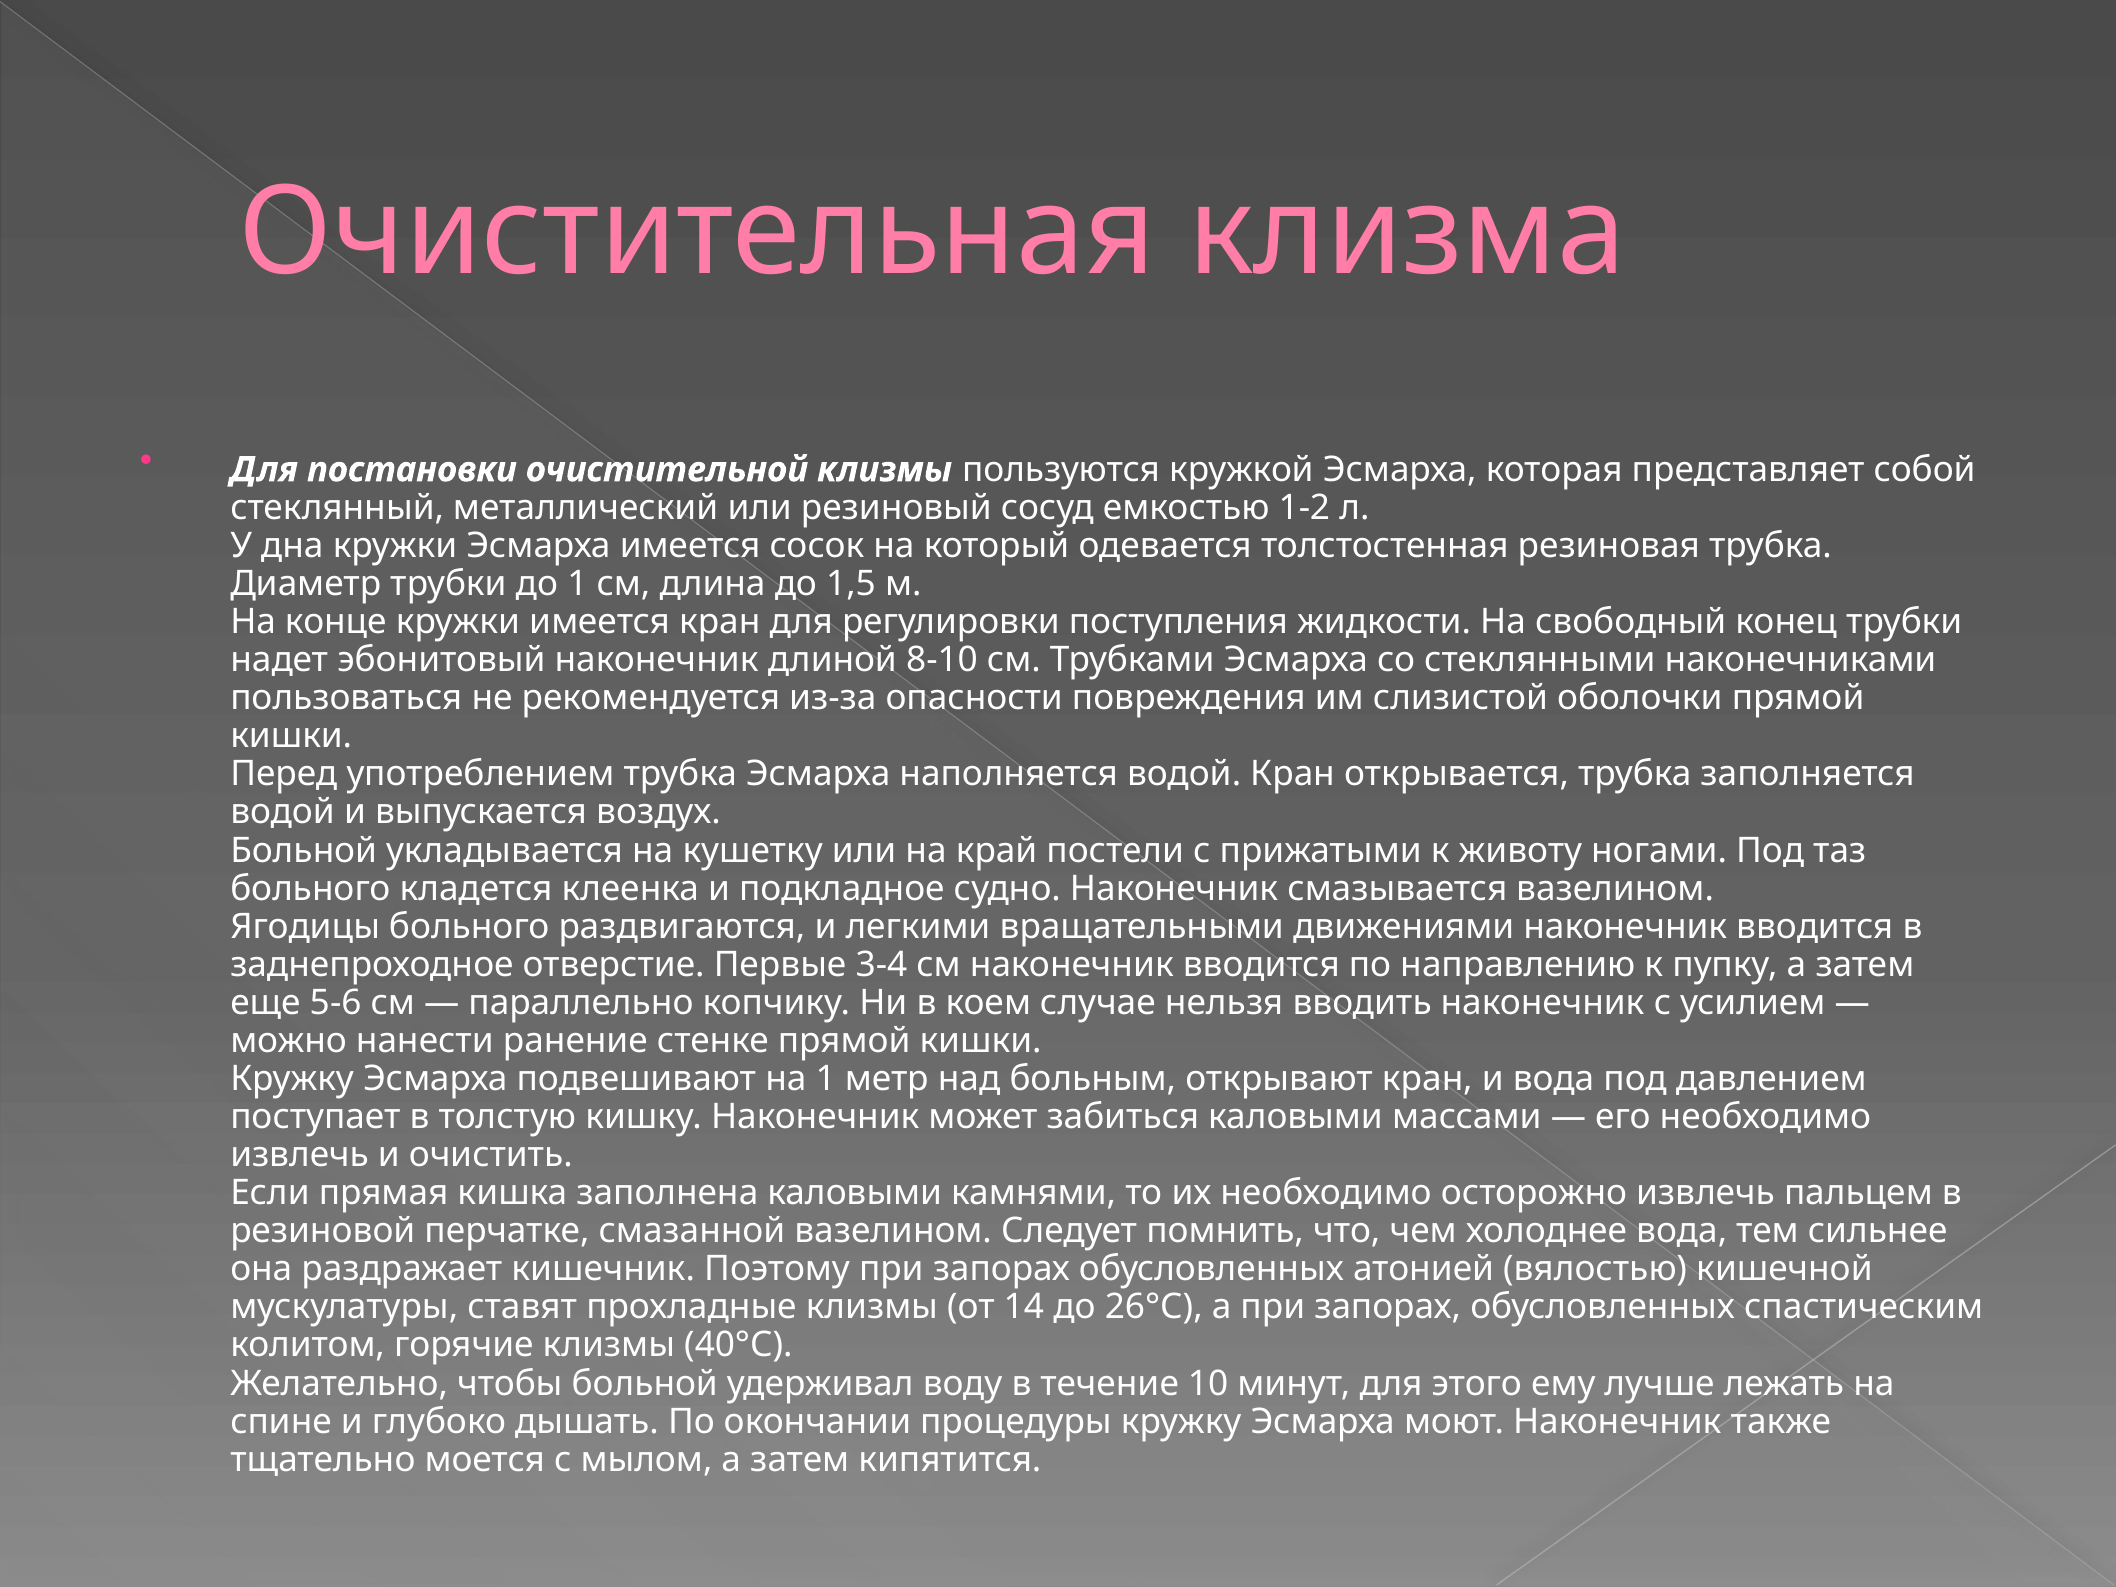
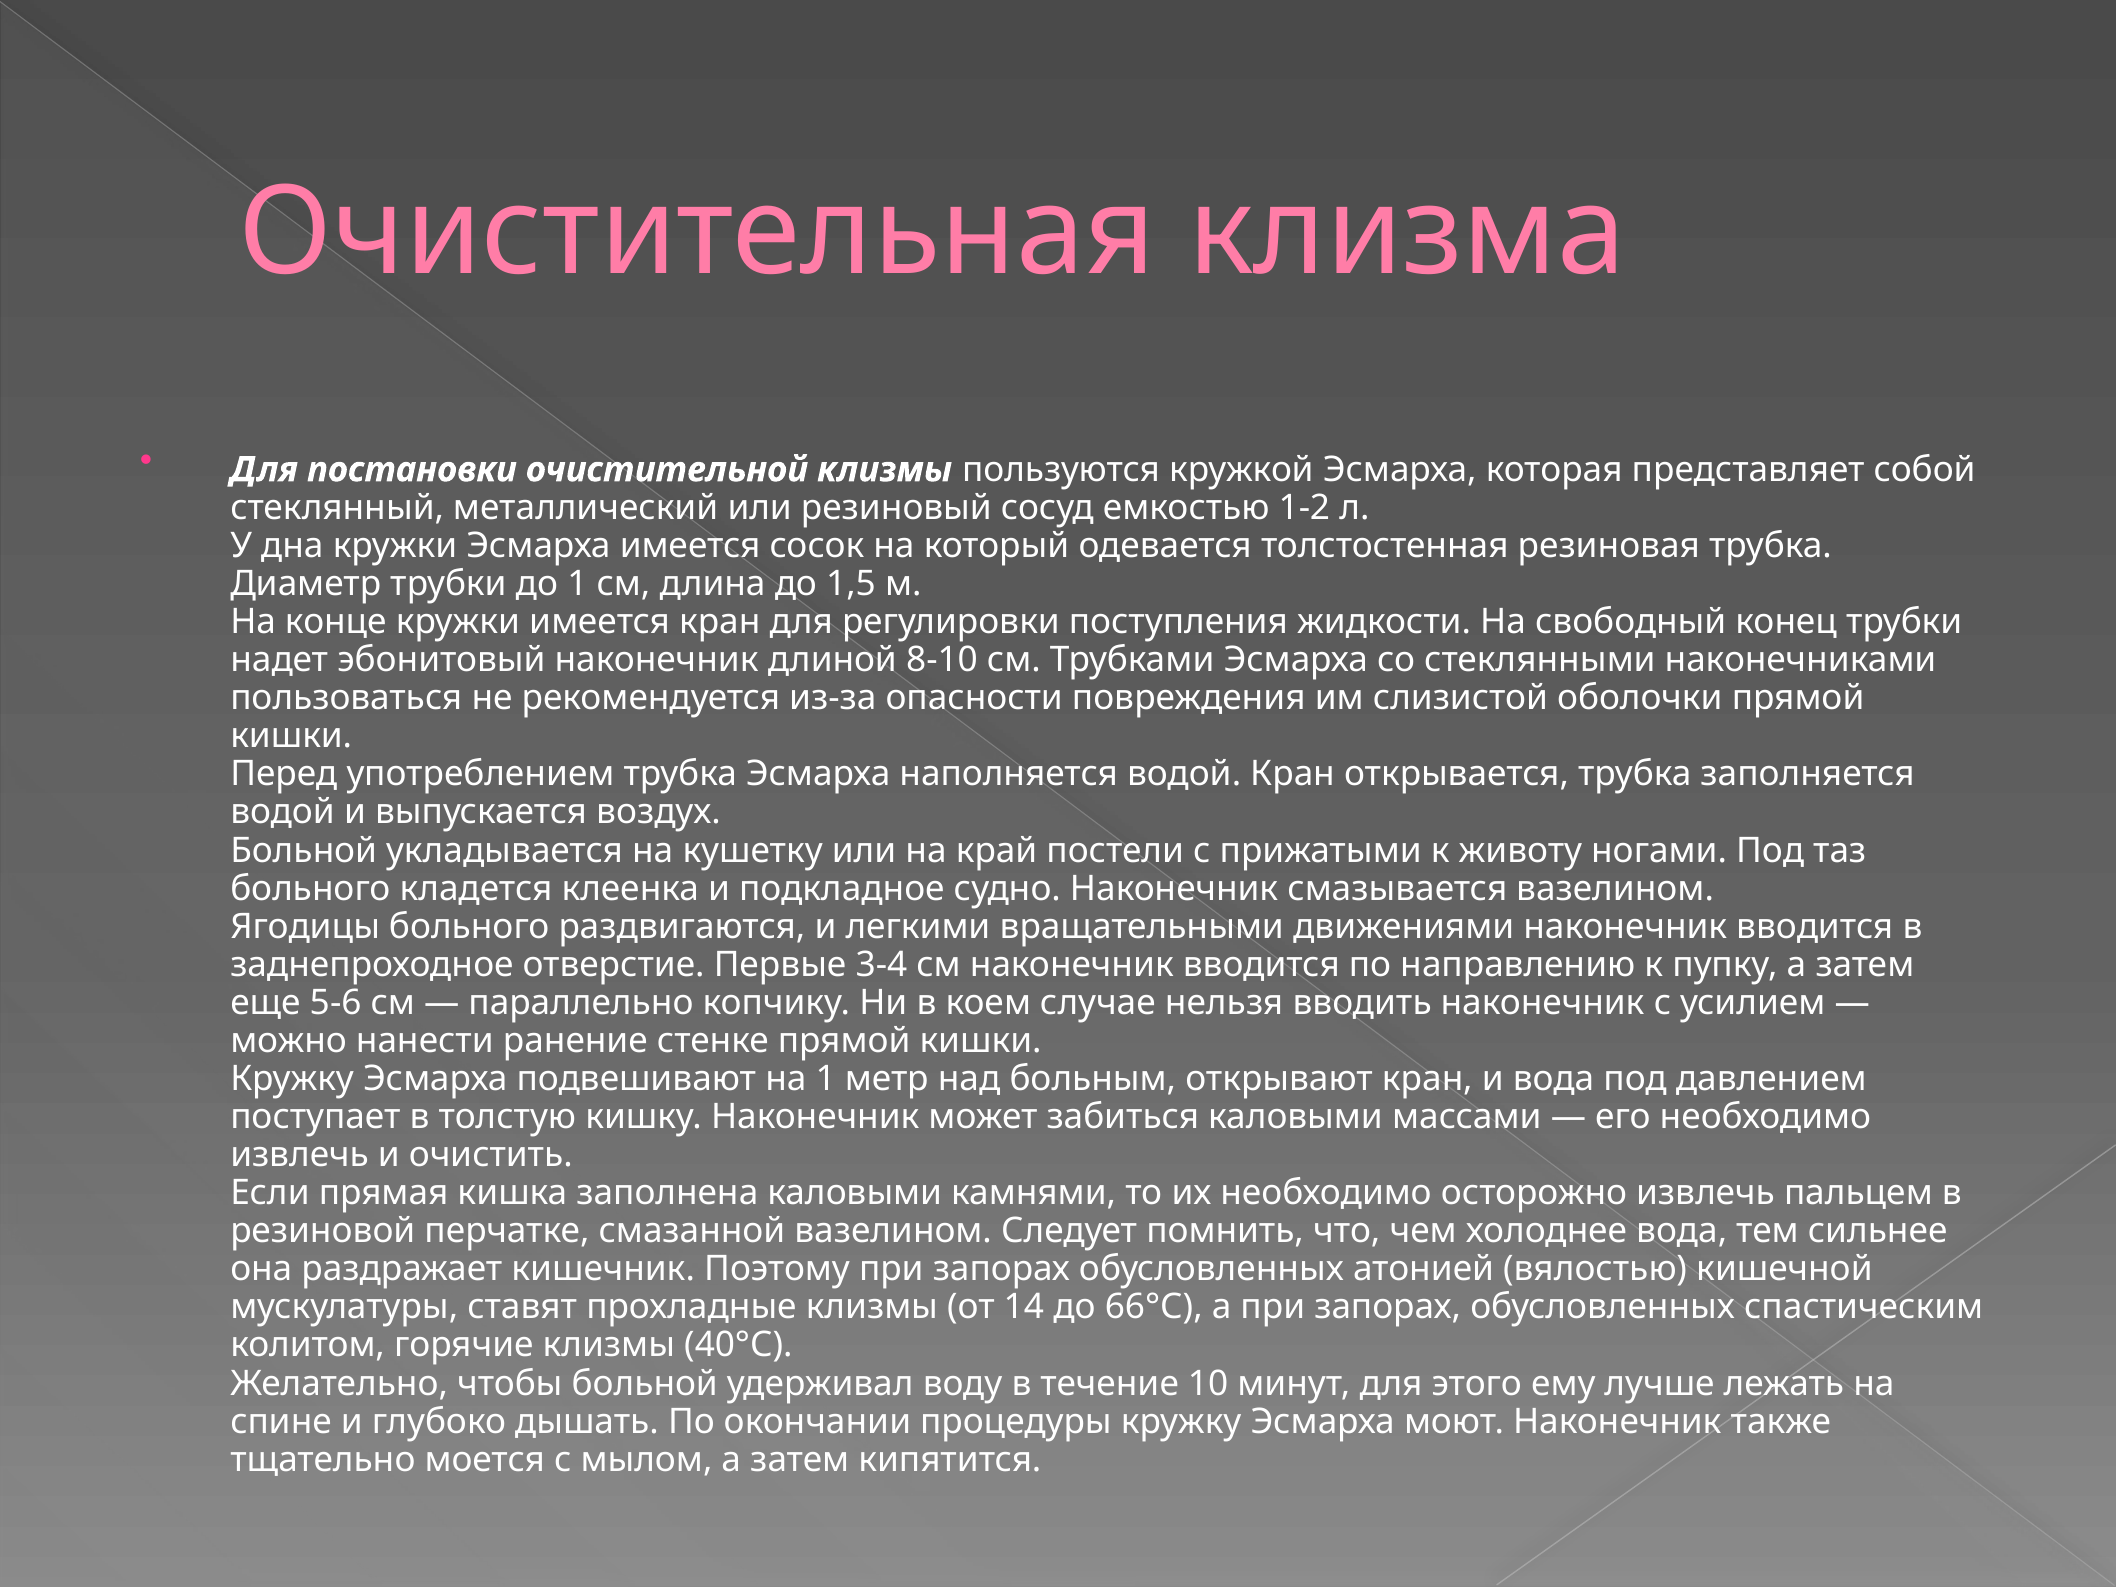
26°С: 26°С -> 66°С
